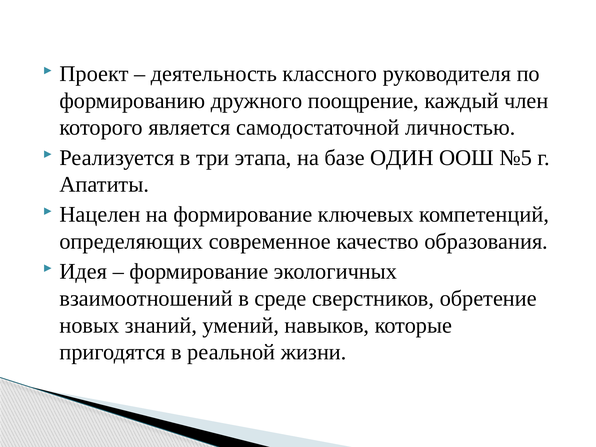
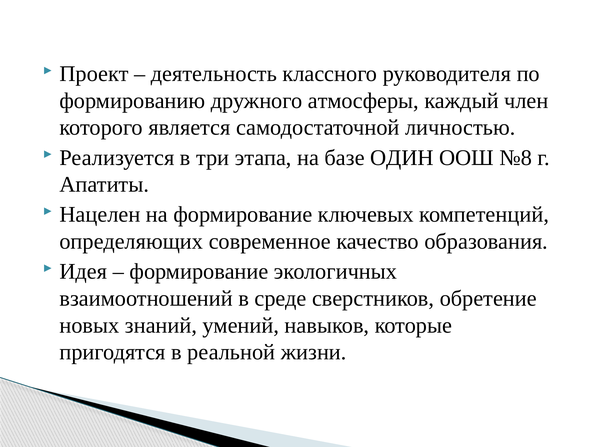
поощрение: поощрение -> атмосферы
№5: №5 -> №8
